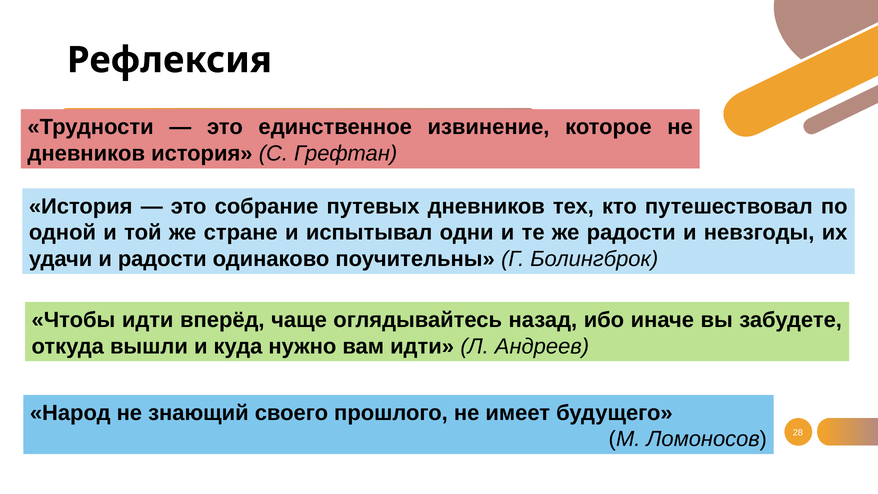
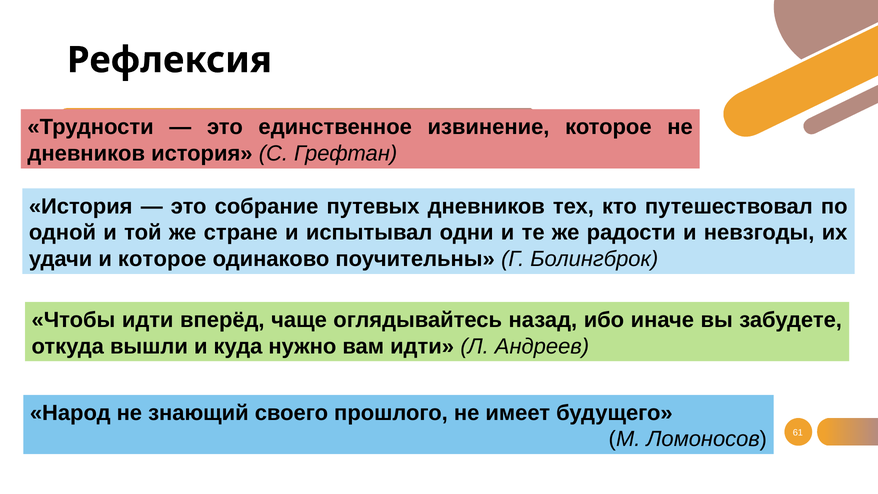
и радости: радости -> которое
28: 28 -> 61
